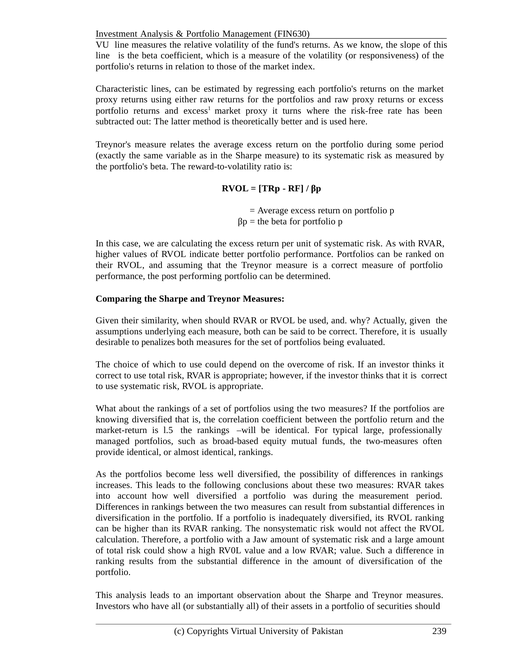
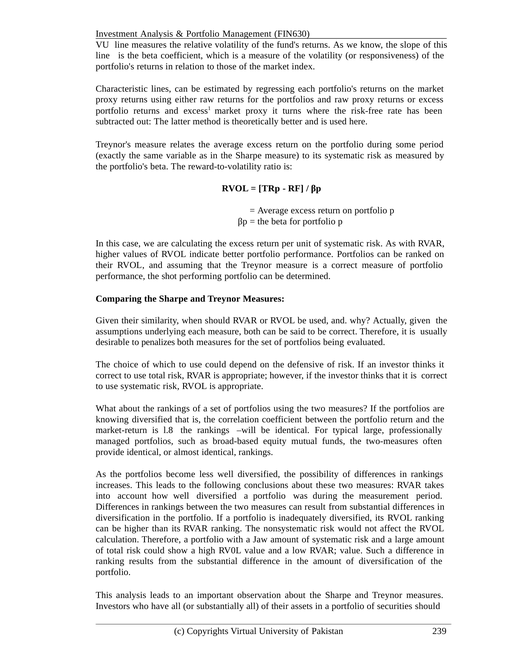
post: post -> shot
overcome: overcome -> defensive
l.5: l.5 -> l.8
